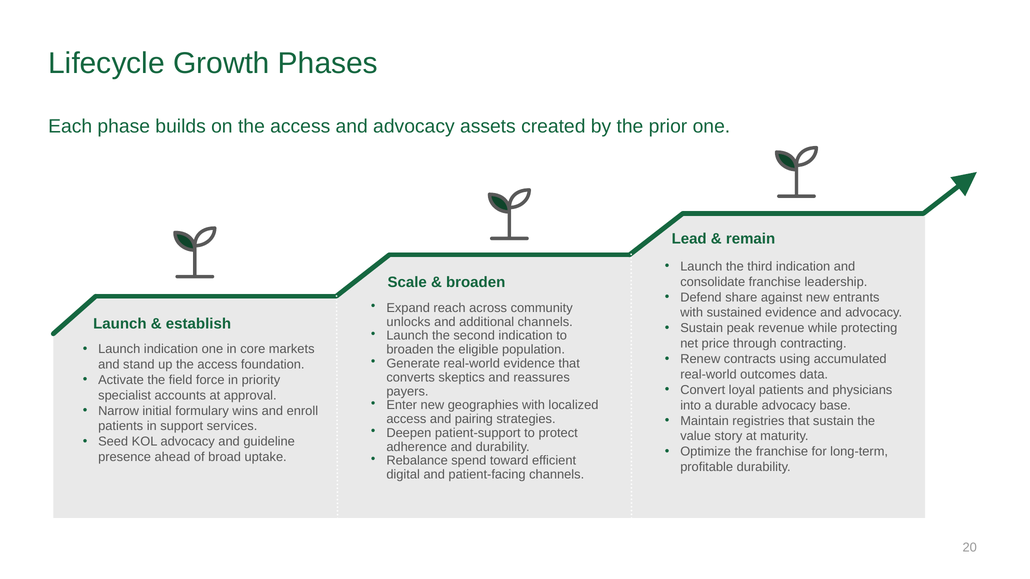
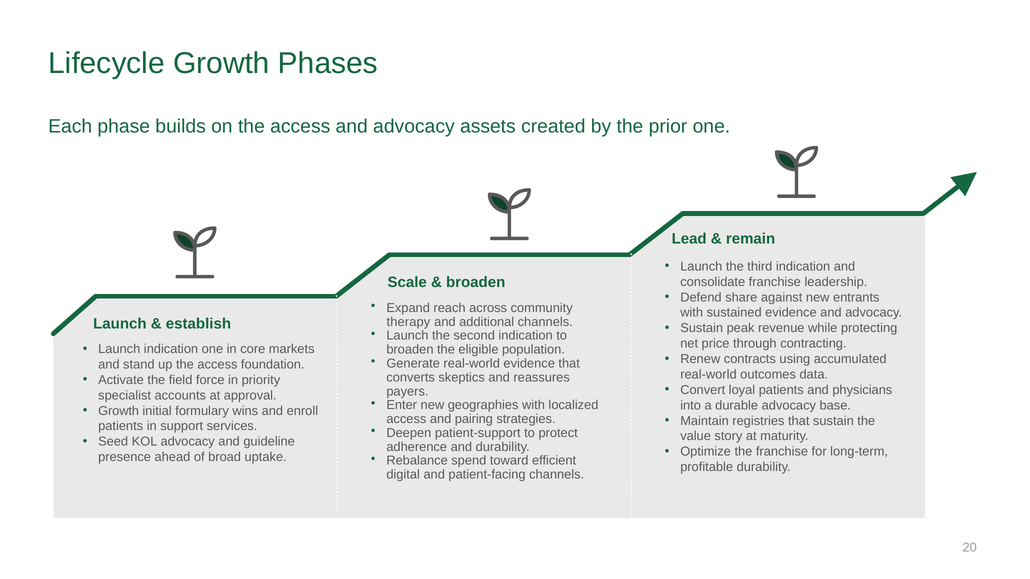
unlocks: unlocks -> therapy
Narrow at (119, 411): Narrow -> Growth
